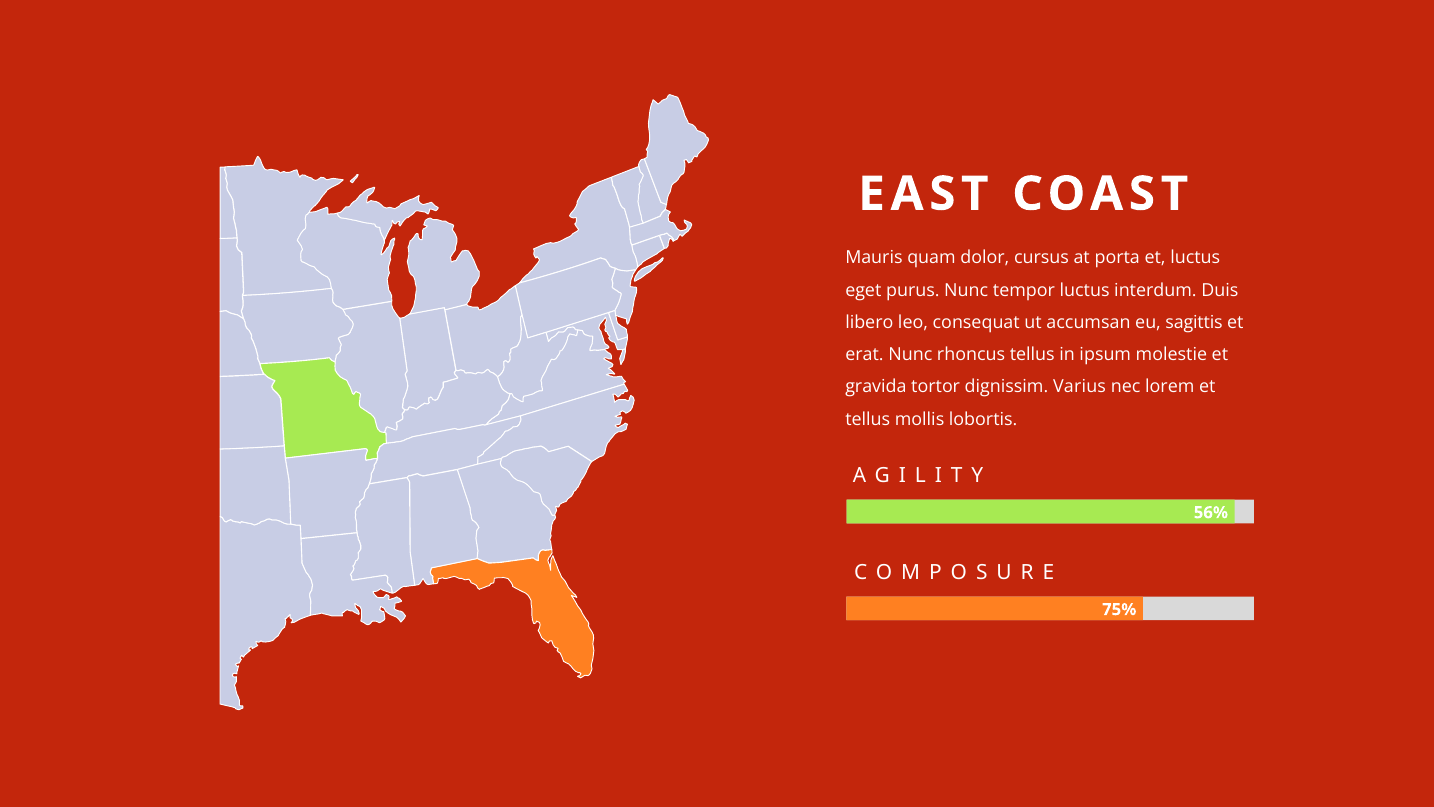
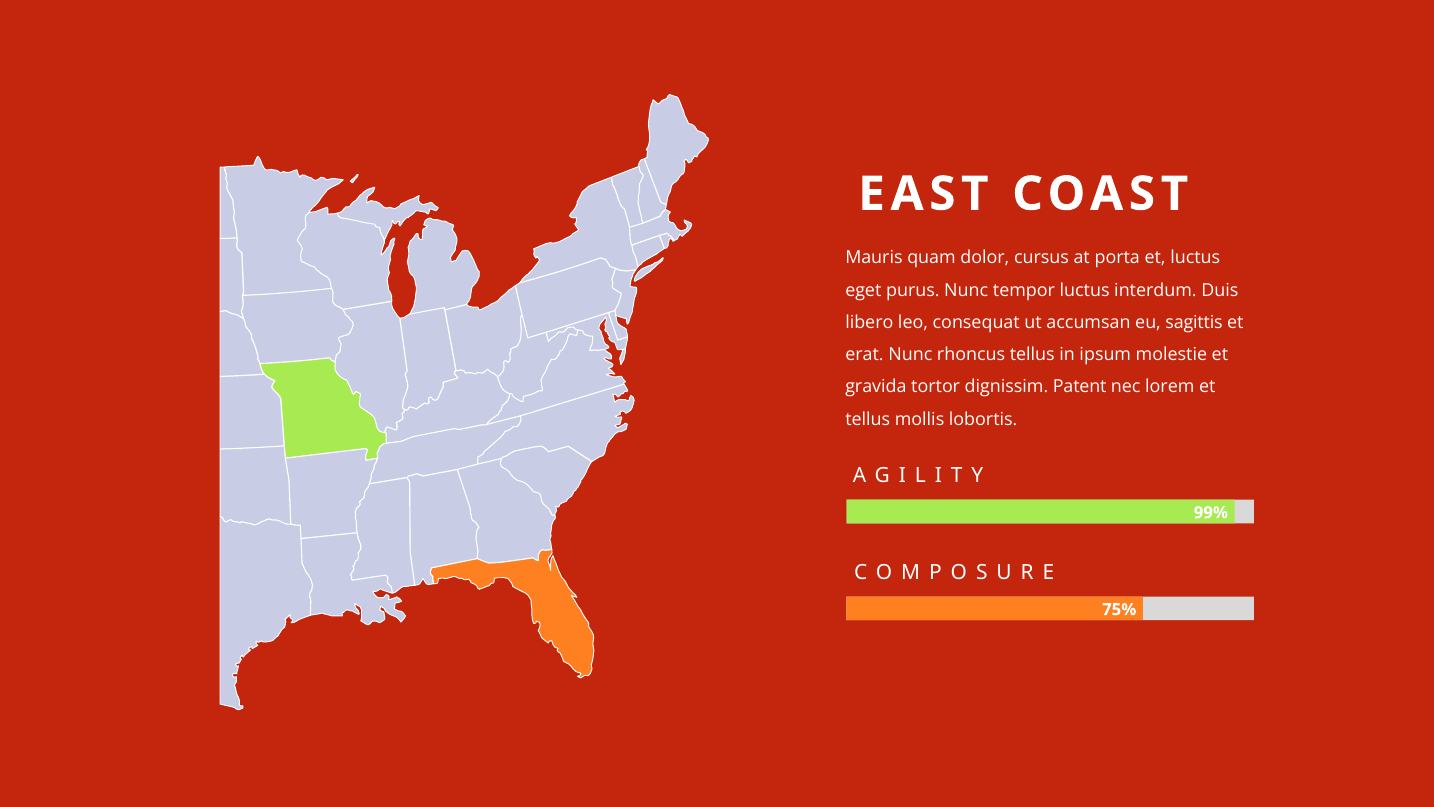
Varius: Varius -> Patent
56%: 56% -> 99%
